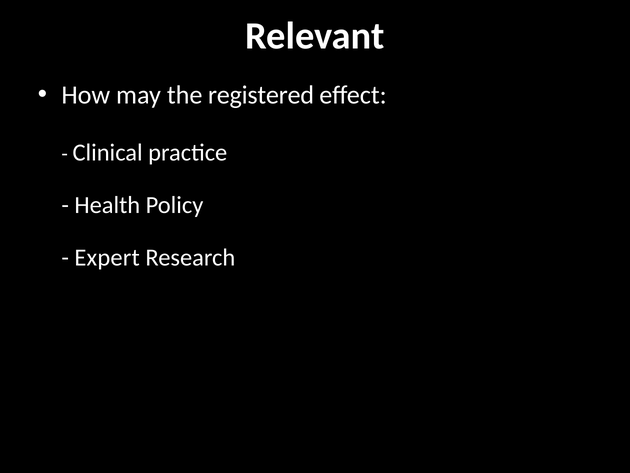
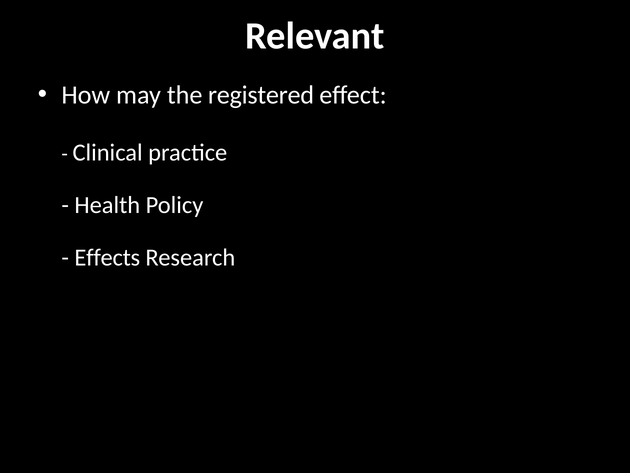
Expert: Expert -> Effects
